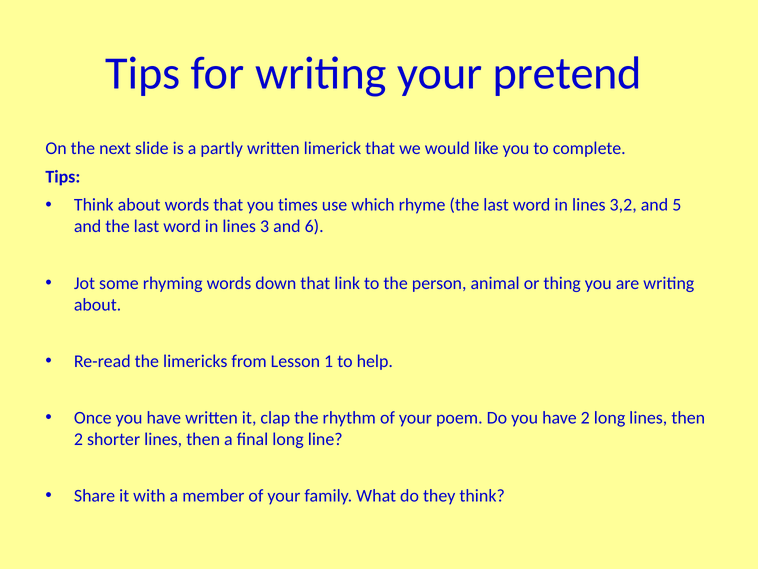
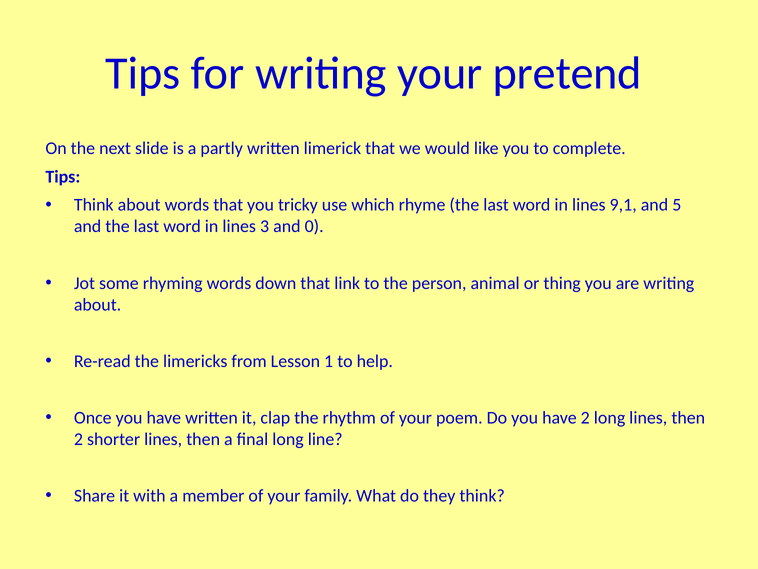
times: times -> tricky
3,2: 3,2 -> 9,1
6: 6 -> 0
